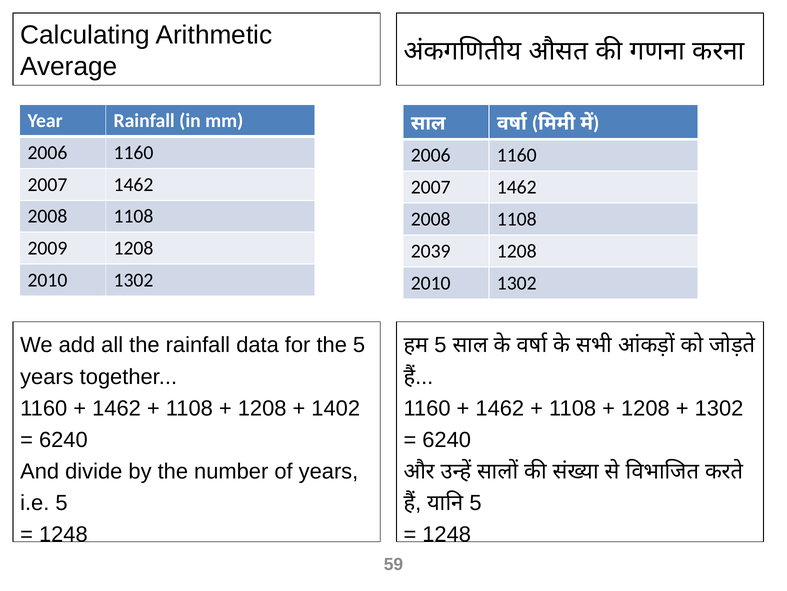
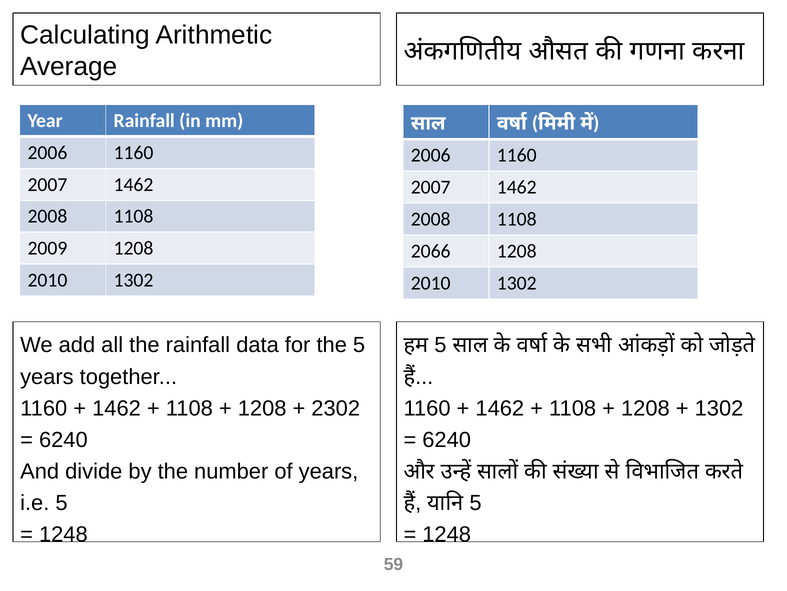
2039: 2039 -> 2066
1402: 1402 -> 2302
